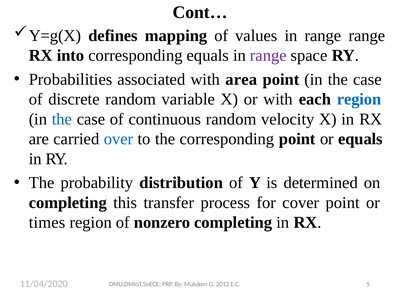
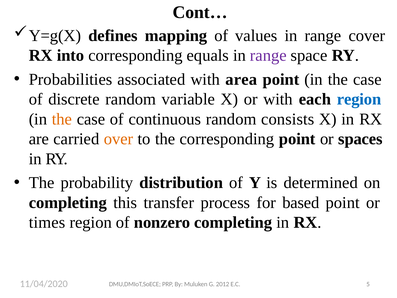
range range: range -> cover
the at (62, 119) colour: blue -> orange
velocity: velocity -> consists
over colour: blue -> orange
or equals: equals -> spaces
cover: cover -> based
